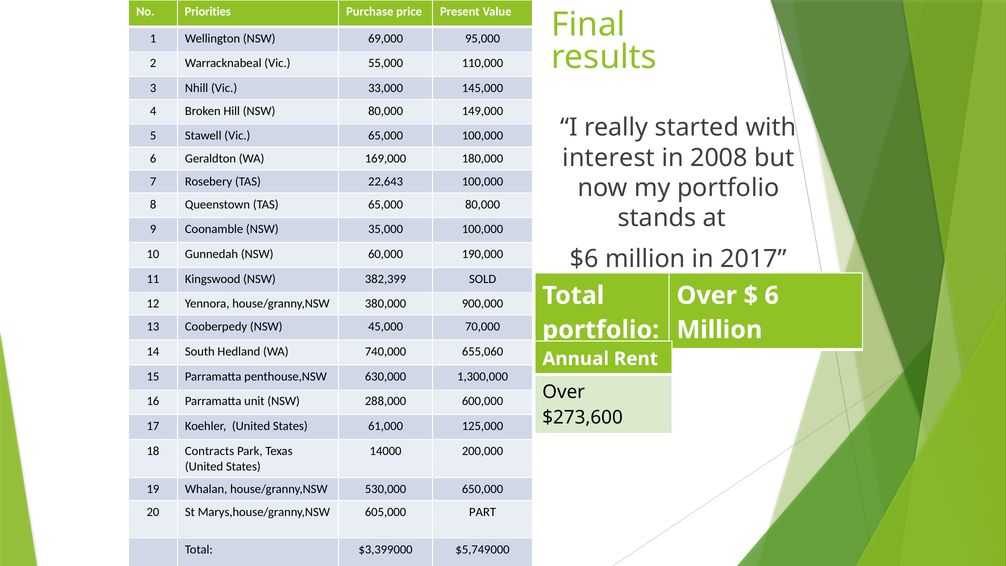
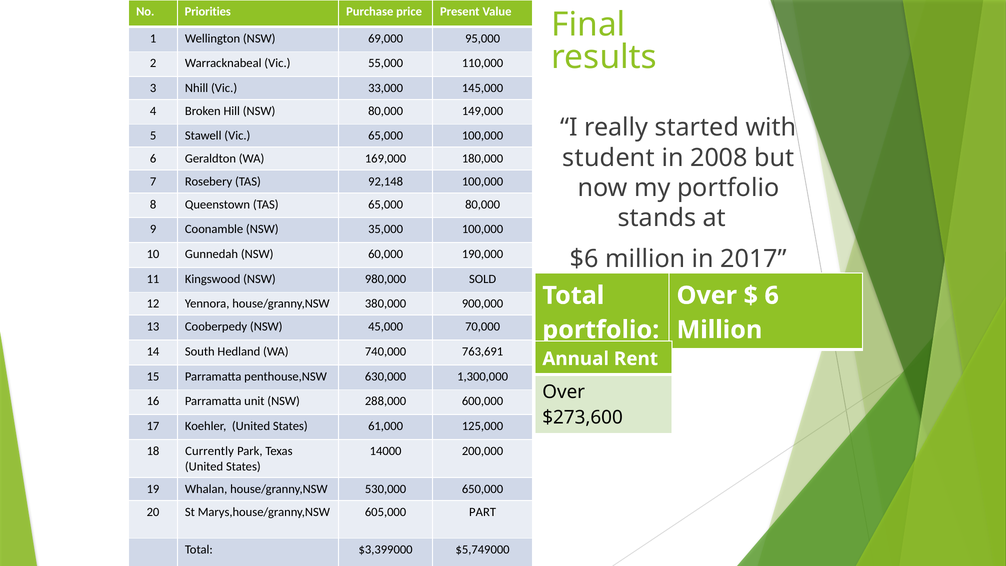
interest: interest -> student
22,643: 22,643 -> 92,148
382,399: 382,399 -> 980,000
655,060: 655,060 -> 763,691
Contracts: Contracts -> Currently
